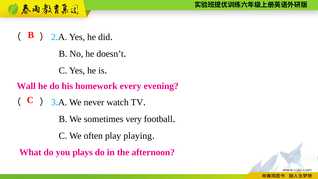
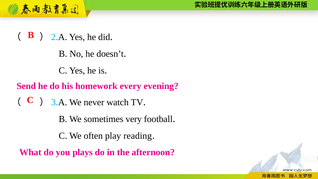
Wall: Wall -> Send
playing: playing -> reading
